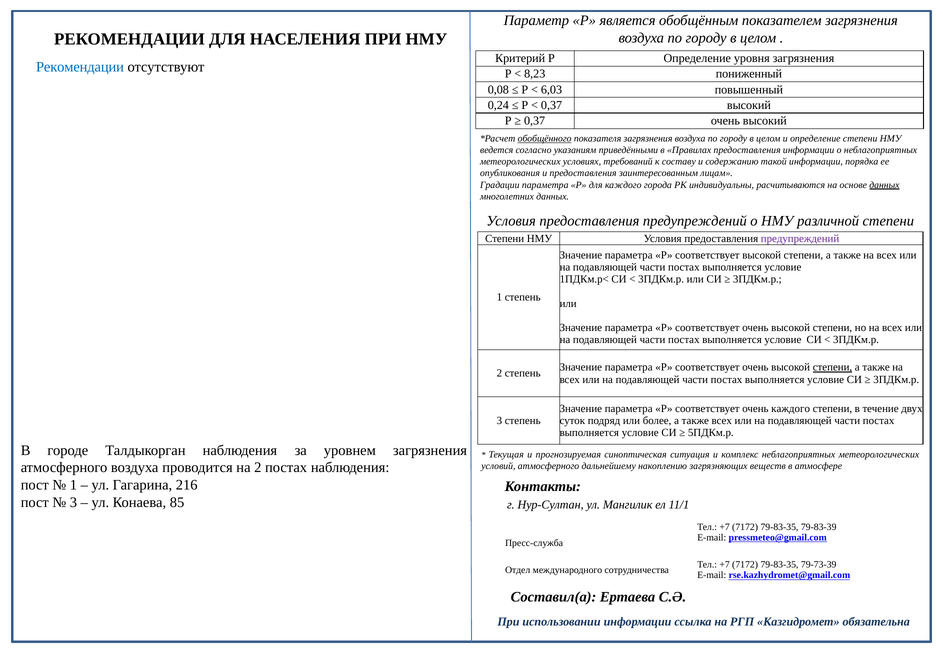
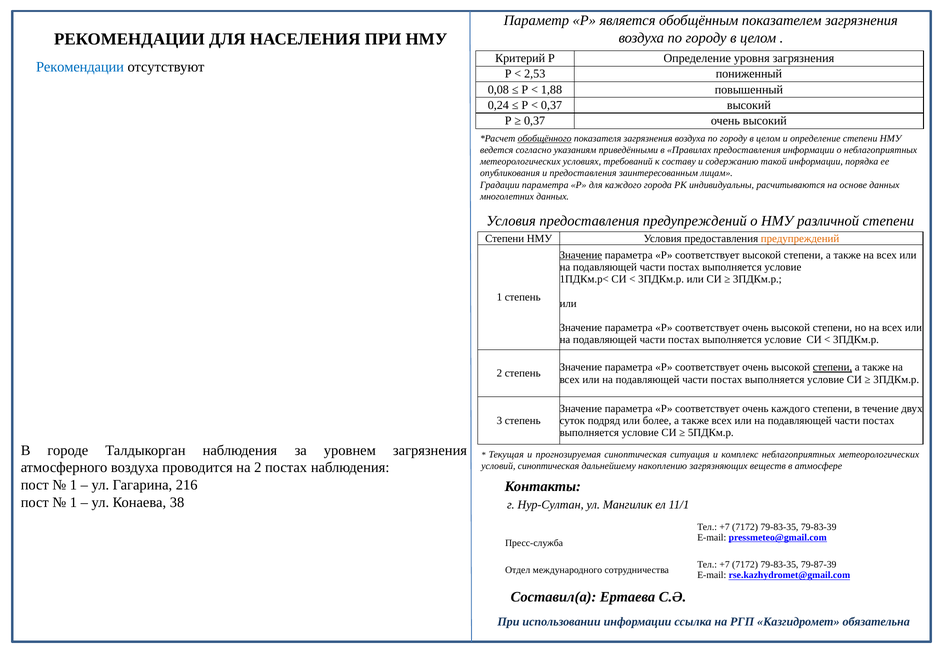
8,23: 8,23 -> 2,53
6,03: 6,03 -> 1,88
данных at (884, 185) underline: present -> none
предупреждений at (800, 238) colour: purple -> orange
Значение at (581, 255) underline: none -> present
условий атмосферного: атмосферного -> синоптическая
3 at (73, 502): 3 -> 1
85: 85 -> 38
79-73-39: 79-73-39 -> 79-87-39
